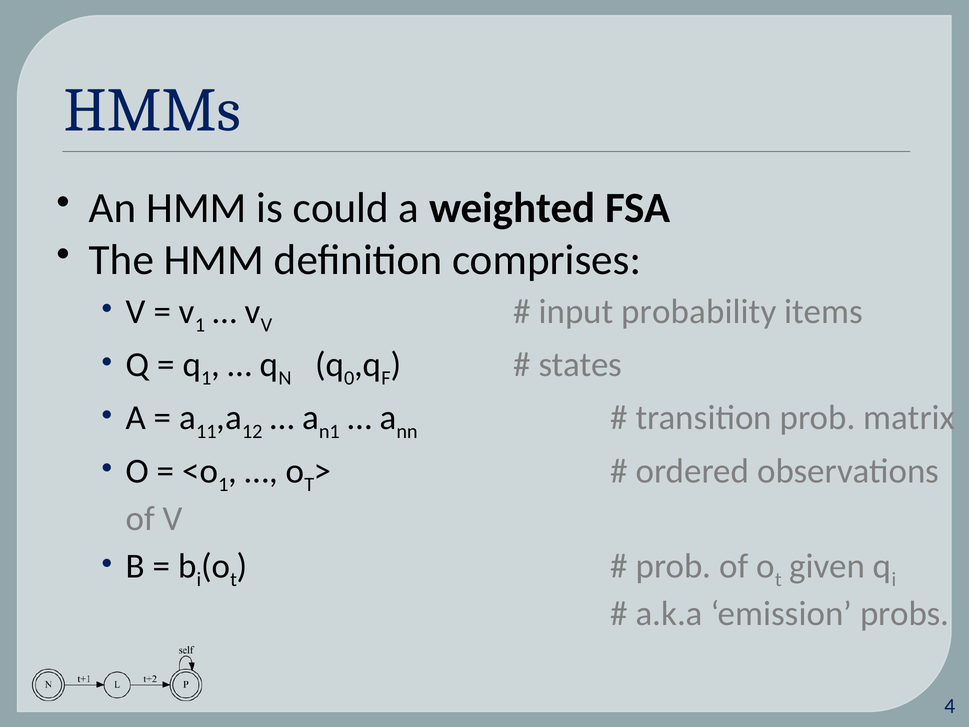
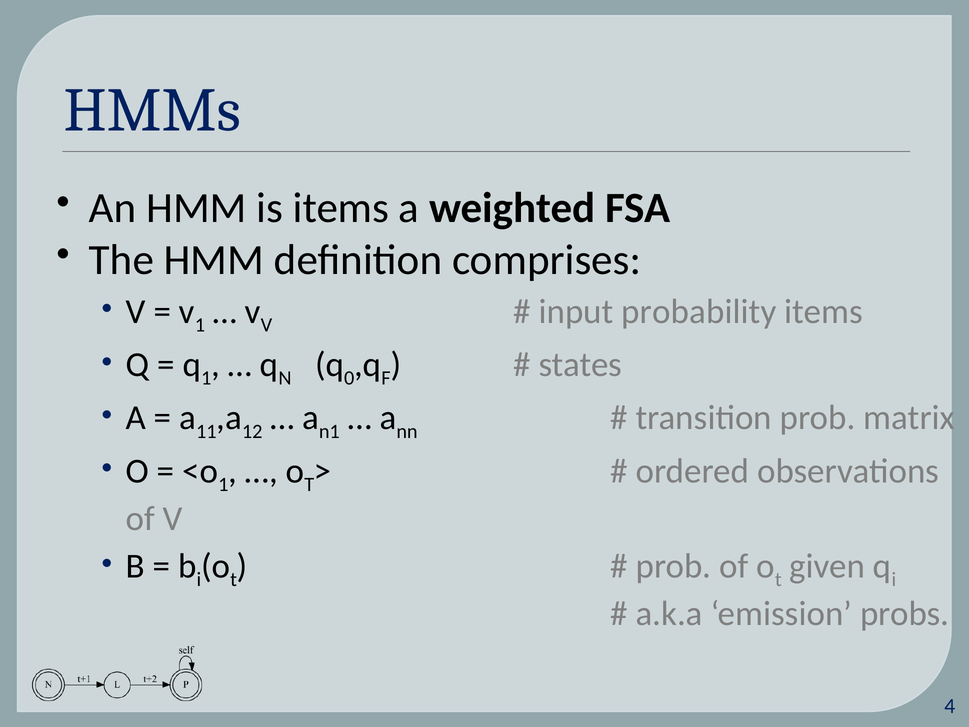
is could: could -> items
